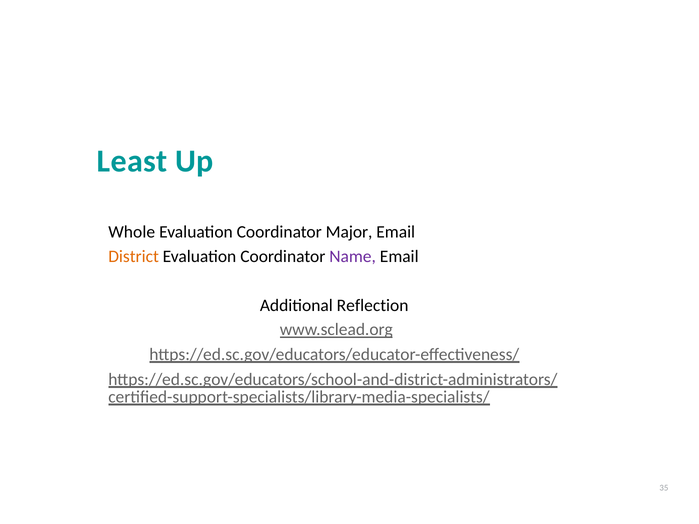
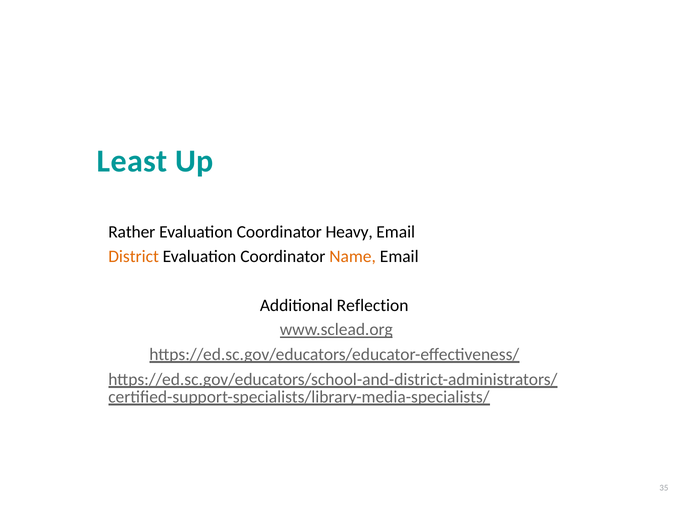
Whole: Whole -> Rather
Major: Major -> Heavy
Name colour: purple -> orange
